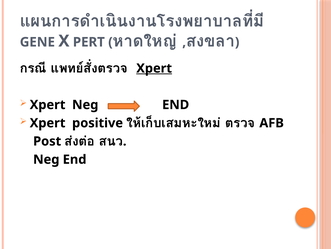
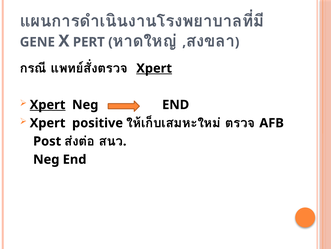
Xpert at (48, 105) underline: none -> present
